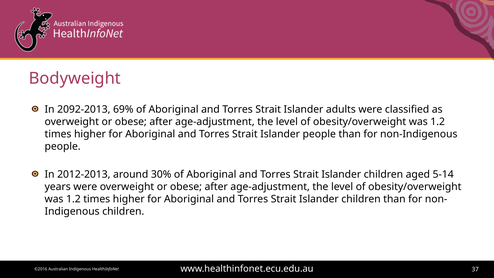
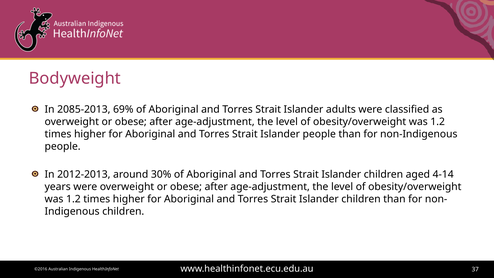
2092-2013: 2092-2013 -> 2085-2013
5-14: 5-14 -> 4-14
